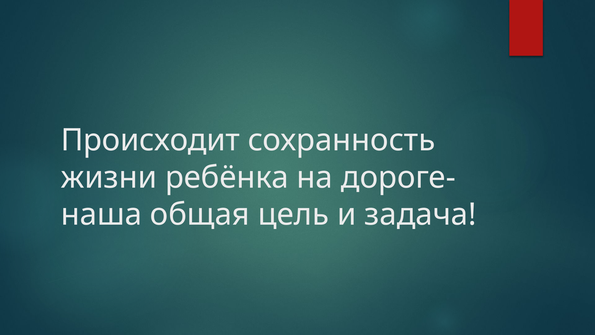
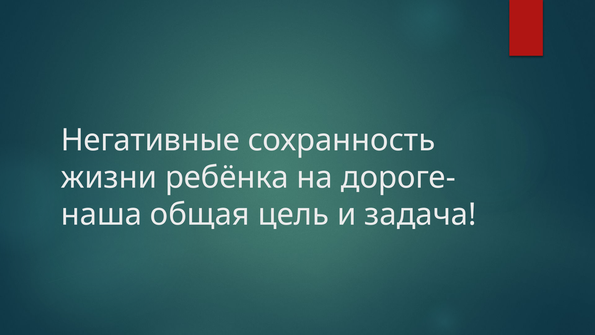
Происходит: Происходит -> Негативные
